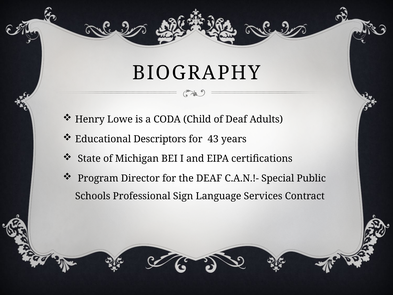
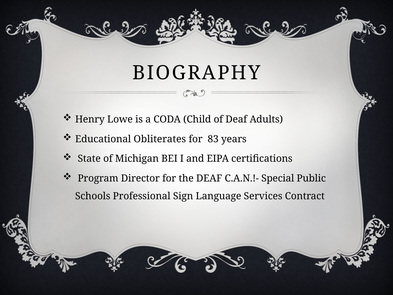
Descriptors: Descriptors -> Obliterates
43: 43 -> 83
